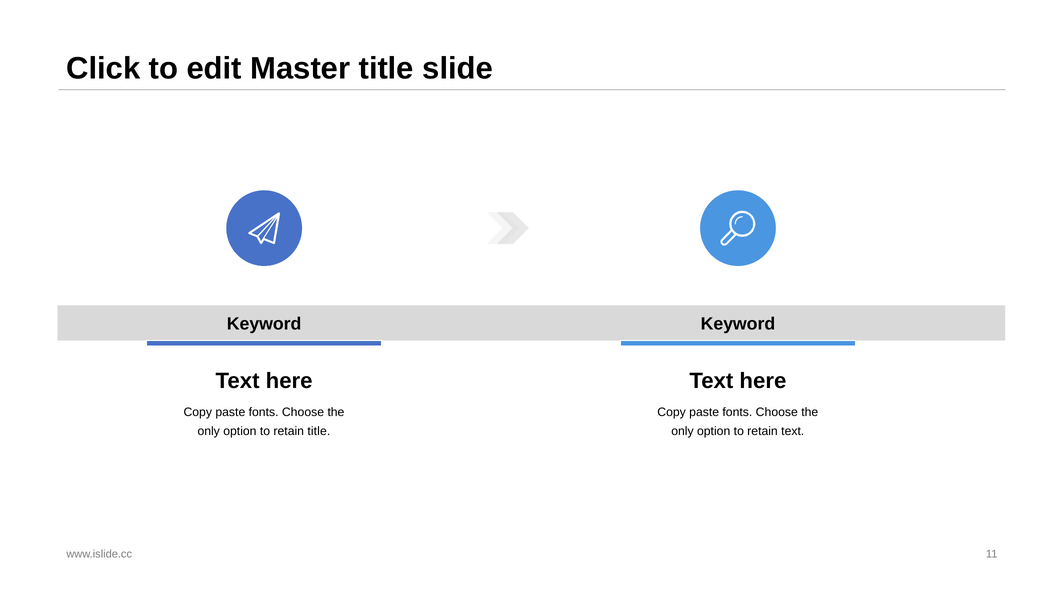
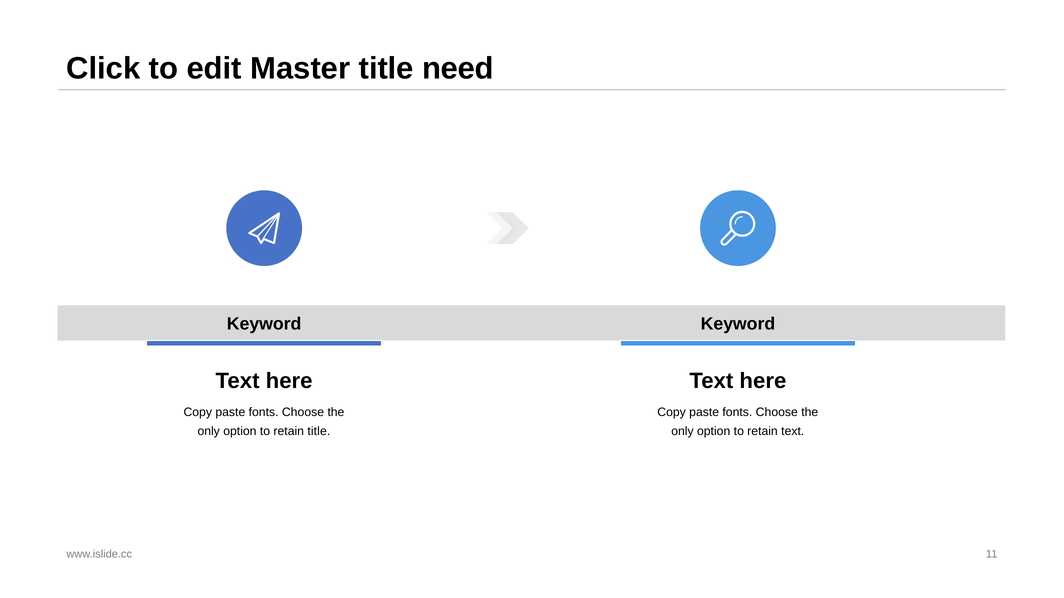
slide: slide -> need
